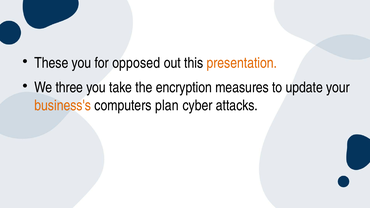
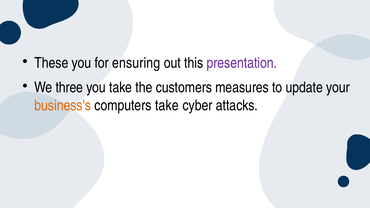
opposed: opposed -> ensuring
presentation colour: orange -> purple
encryption: encryption -> customers
computers plan: plan -> take
